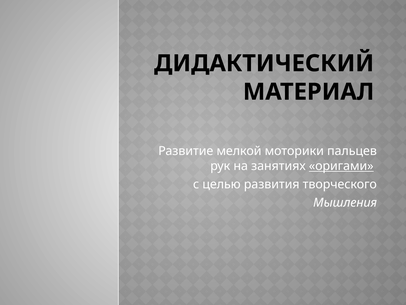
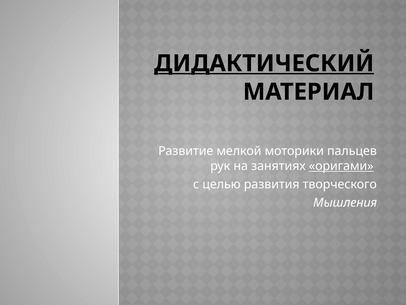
ДИДАКТИЧЕСКИЙ underline: none -> present
